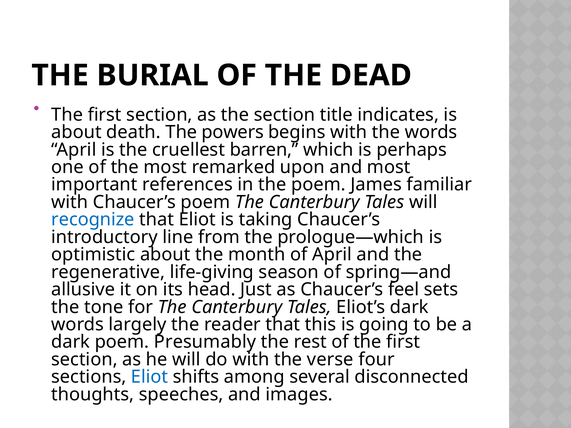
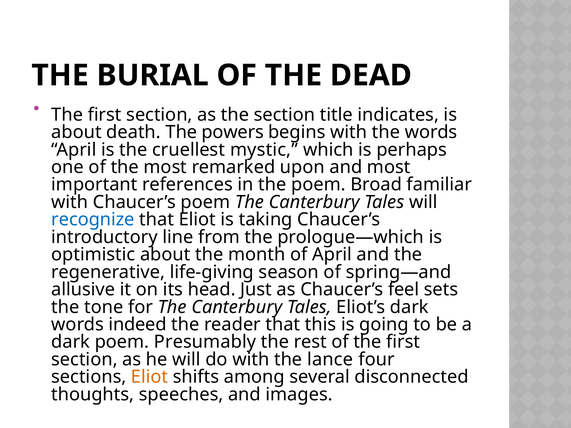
barren: barren -> mystic
James: James -> Broad
largely: largely -> indeed
verse: verse -> lance
Eliot at (150, 377) colour: blue -> orange
